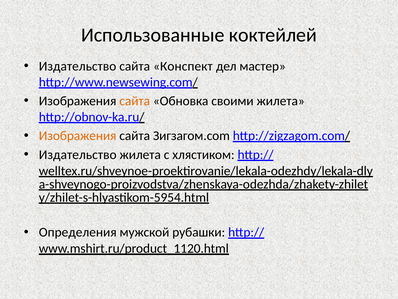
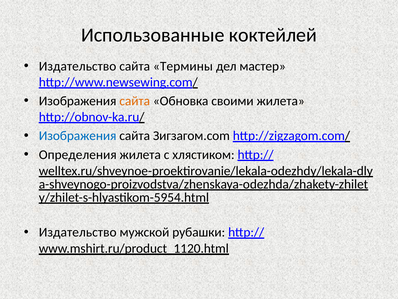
Конспект: Конспект -> Термины
Изображения at (78, 136) colour: orange -> blue
Издательство at (78, 154): Издательство -> Определения
Определения at (78, 232): Определения -> Издательство
